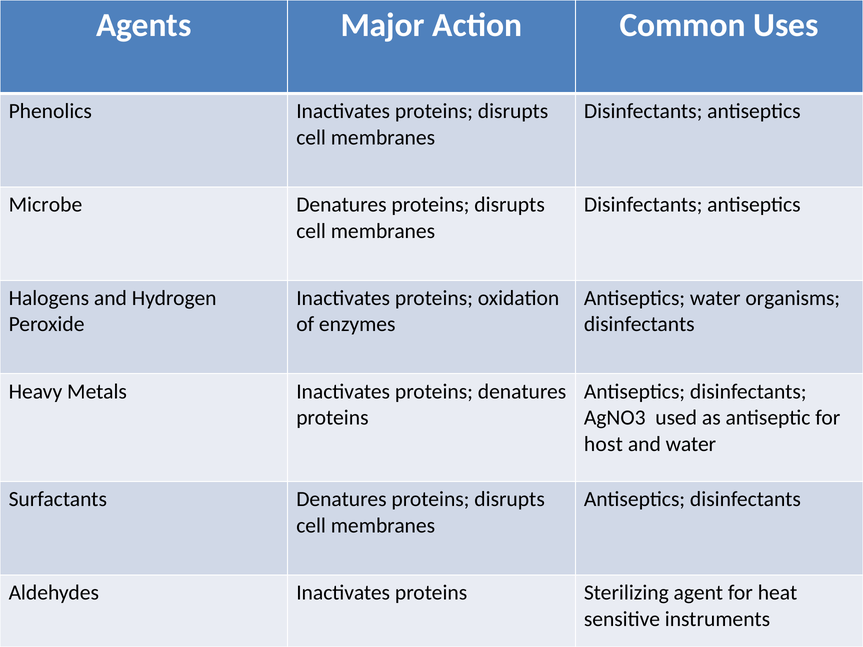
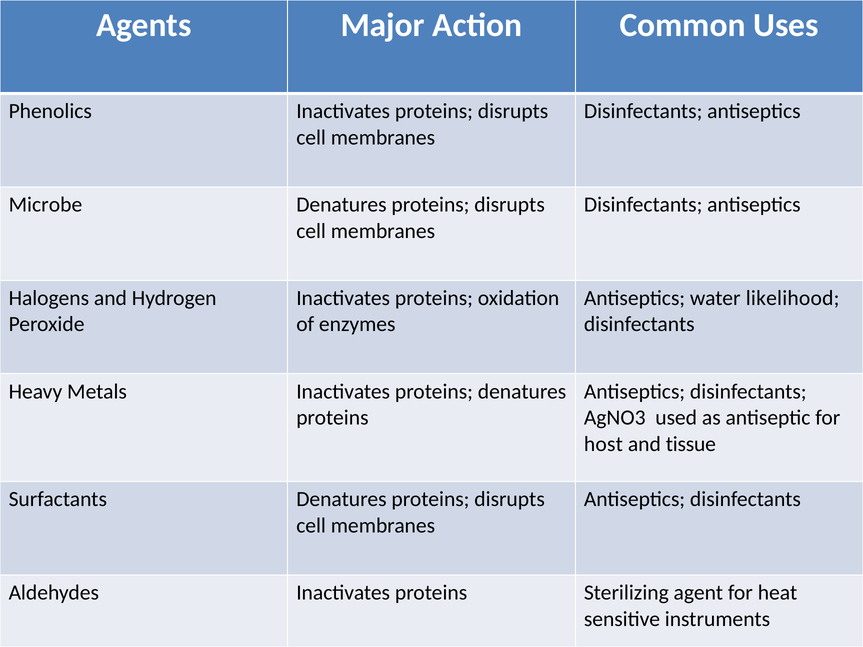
organisms: organisms -> likelihood
and water: water -> tissue
